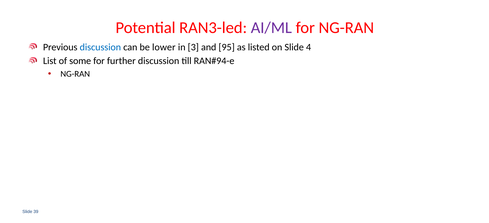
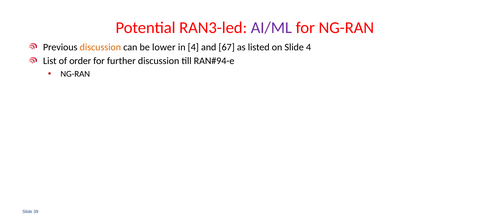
discussion at (100, 47) colour: blue -> orange
in 3: 3 -> 4
95: 95 -> 67
some: some -> order
